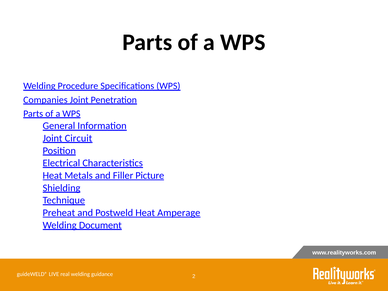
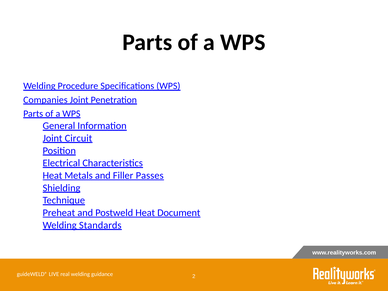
Picture: Picture -> Passes
Amperage: Amperage -> Document
Document: Document -> Standards
